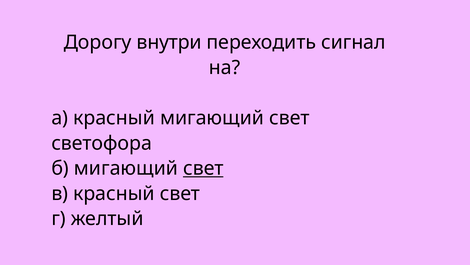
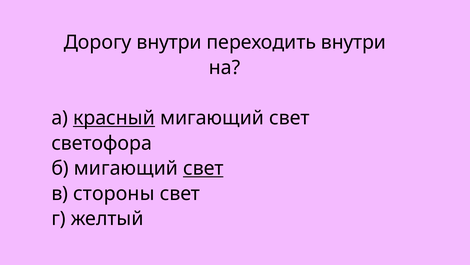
переходить сигнал: сигнал -> внутри
красный at (114, 118) underline: none -> present
в красный: красный -> стороны
